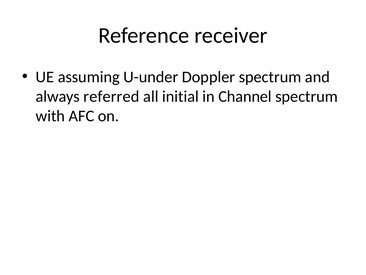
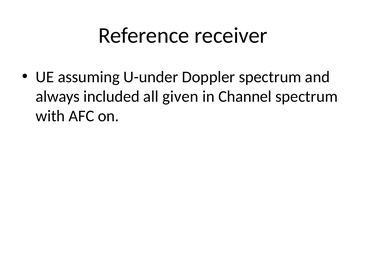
referred: referred -> included
initial: initial -> given
